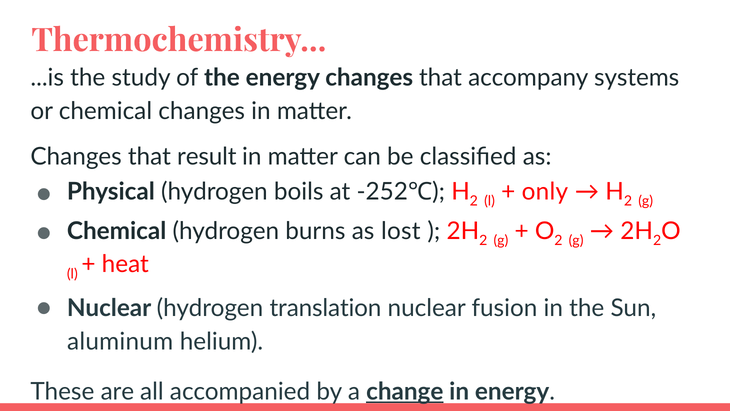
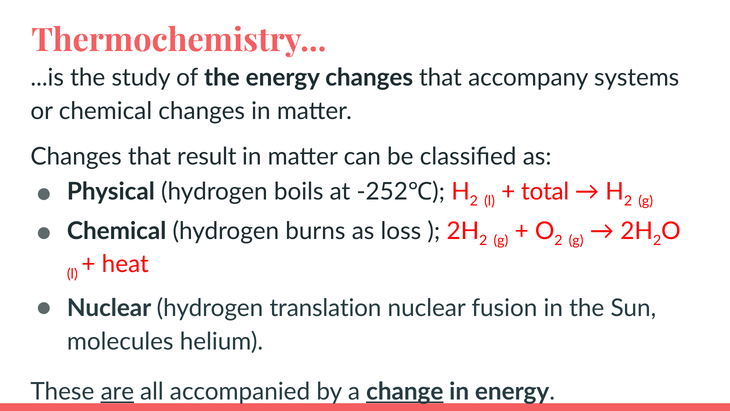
only: only -> total
lost: lost -> loss
aluminum: aluminum -> molecules
are underline: none -> present
